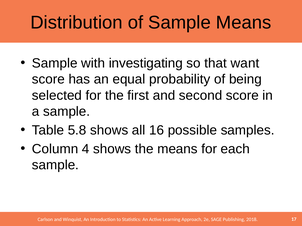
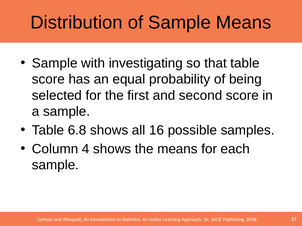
that want: want -> table
5.8: 5.8 -> 6.8
